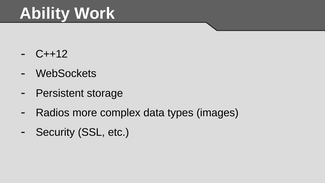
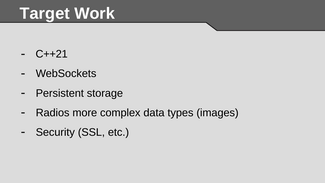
Ability: Ability -> Target
C++12: C++12 -> C++21
